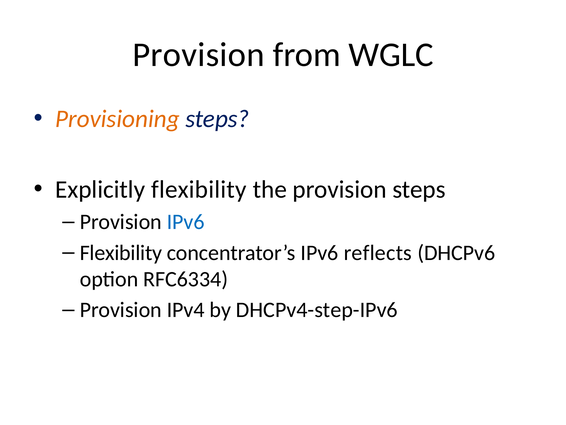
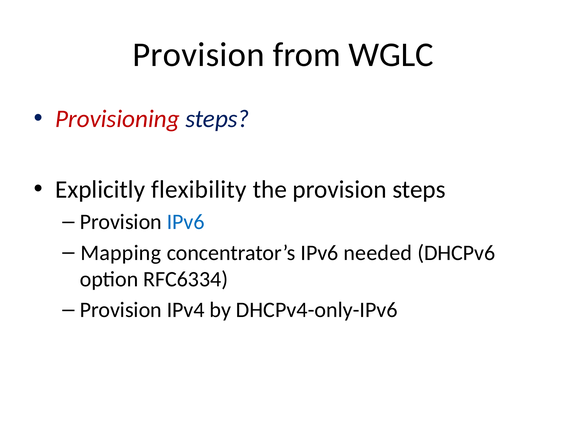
Provisioning colour: orange -> red
Flexibility at (121, 252): Flexibility -> Mapping
reflects: reflects -> needed
DHCPv4-step-IPv6: DHCPv4-step-IPv6 -> DHCPv4-only-IPv6
